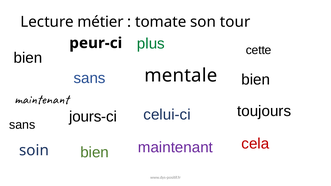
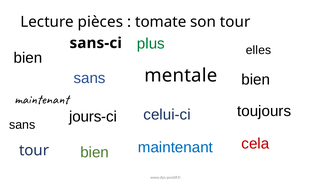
métier: métier -> pièces
peur-ci: peur-ci -> sans-ci
cette: cette -> elles
soin at (34, 151): soin -> tour
maintenant at (175, 148) colour: purple -> blue
